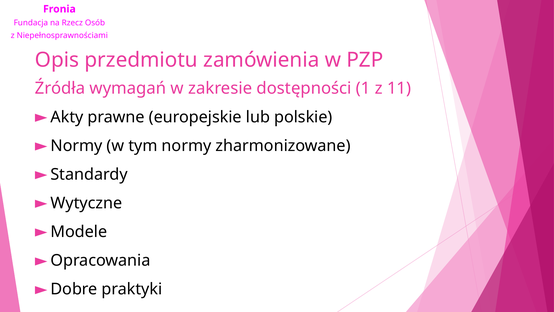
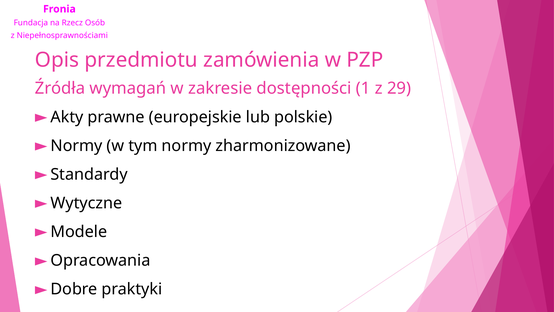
11: 11 -> 29
